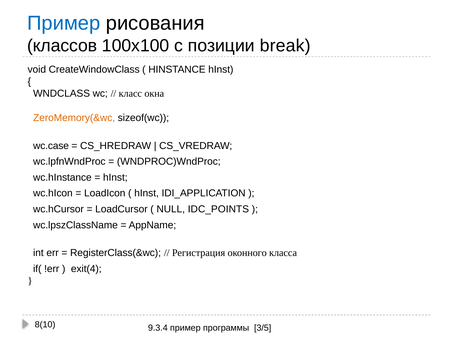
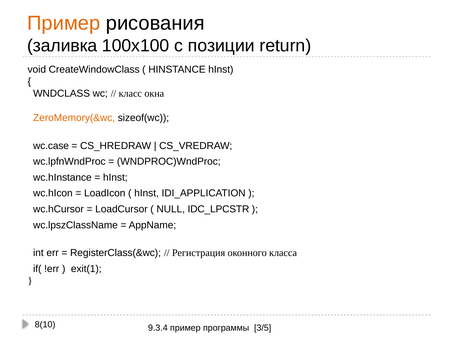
Пример at (64, 23) colour: blue -> orange
классов: классов -> заливка
break: break -> return
IDC_POINTS: IDC_POINTS -> IDC_LPCSTR
exit(4: exit(4 -> exit(1
